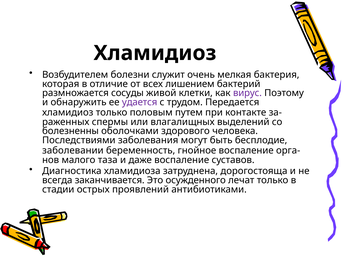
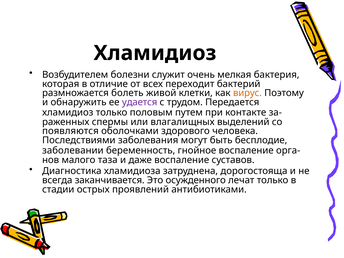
лишением: лишением -> переходит
сосуды: сосуды -> болеть
вирус colour: purple -> orange
болезненны: болезненны -> появляются
